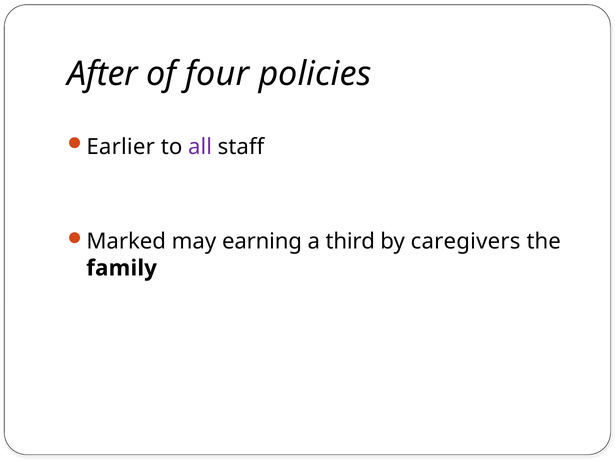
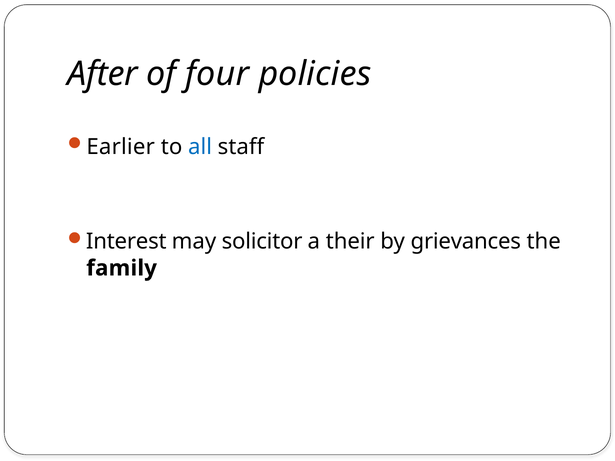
all colour: purple -> blue
Marked: Marked -> Interest
earning: earning -> solicitor
third: third -> their
caregivers: caregivers -> grievances
